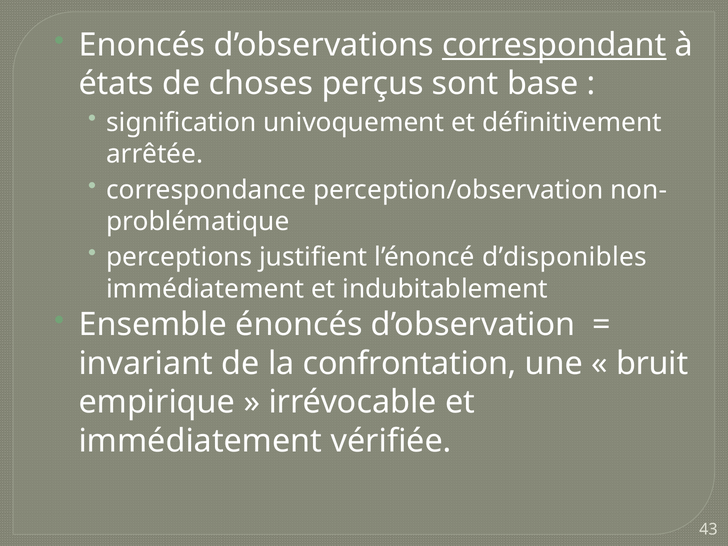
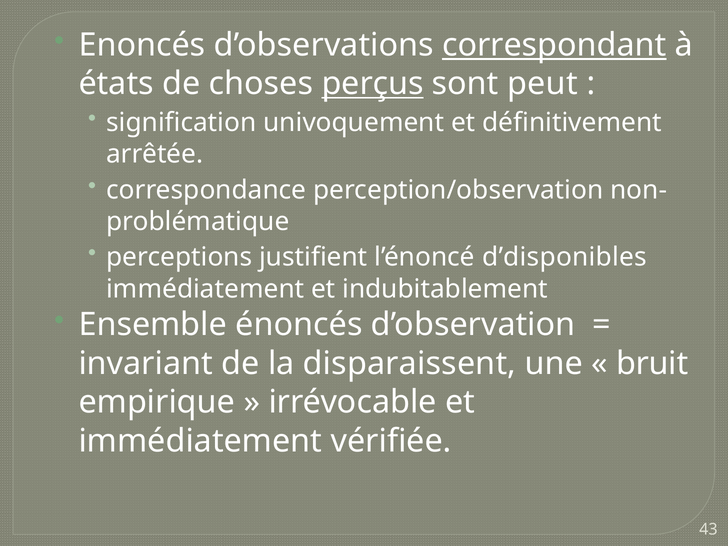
perçus underline: none -> present
base: base -> peut
confrontation: confrontation -> disparaissent
